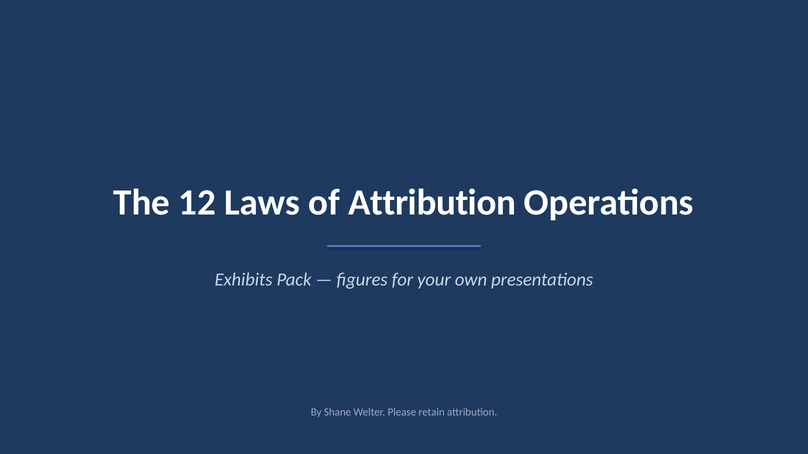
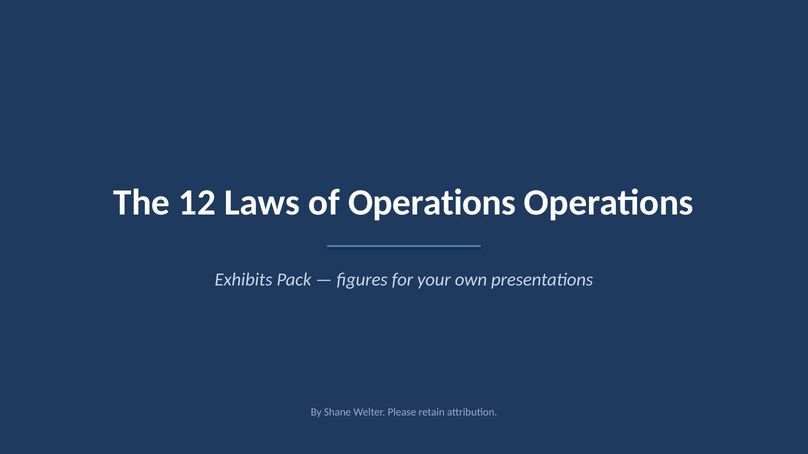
of Attribution: Attribution -> Operations
